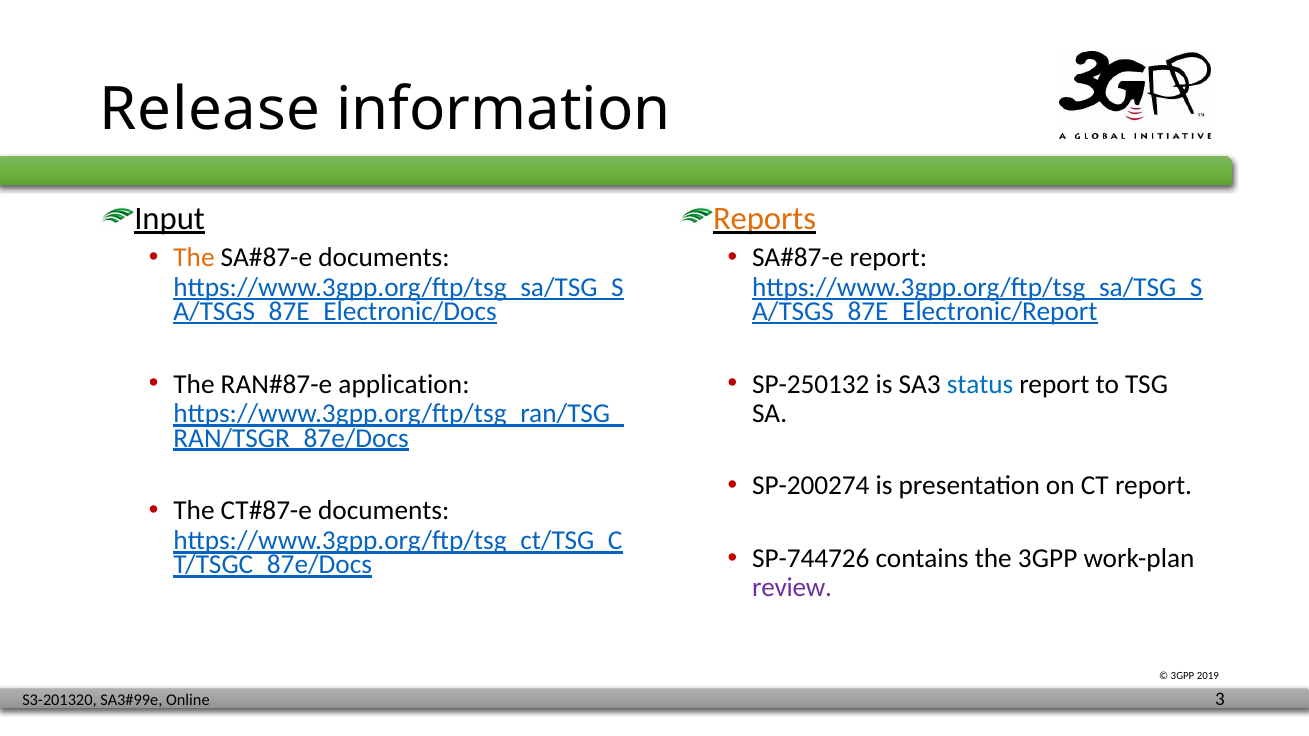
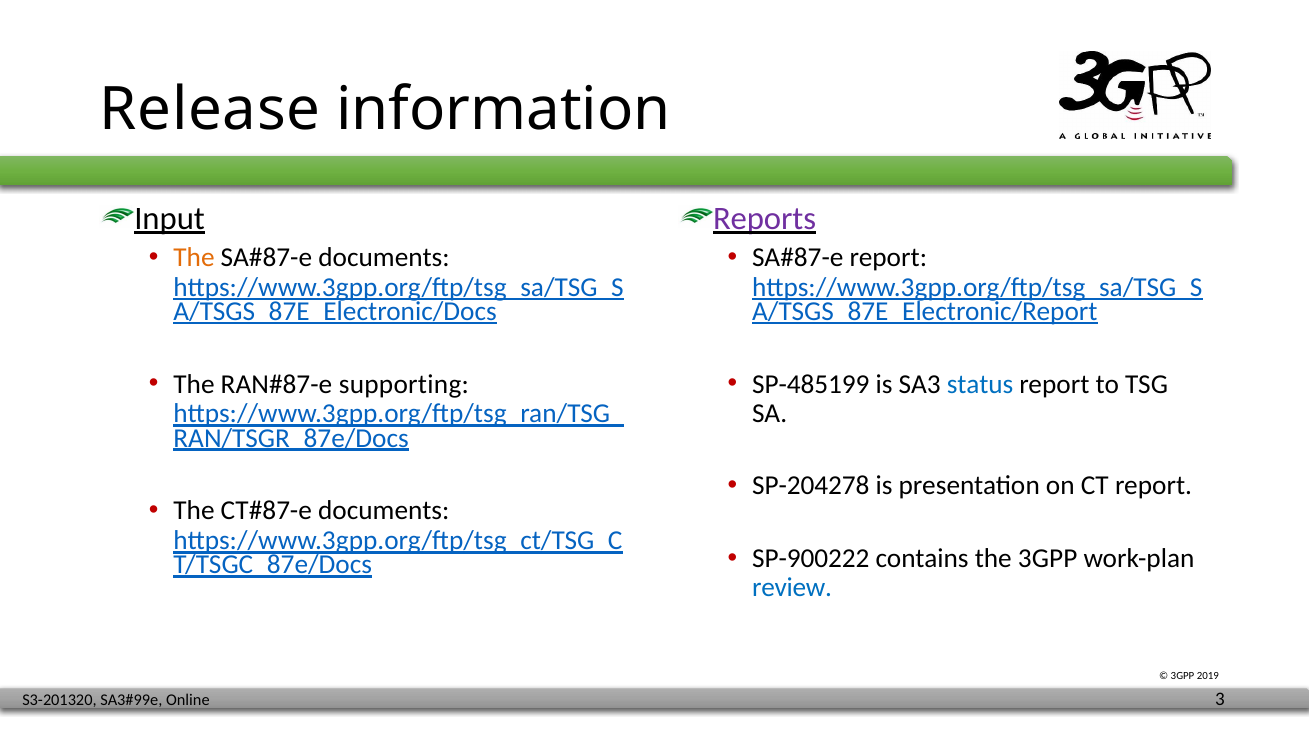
Reports colour: orange -> purple
application: application -> supporting
SP-250132: SP-250132 -> SP-485199
SP-200274: SP-200274 -> SP-204278
SP-744726: SP-744726 -> SP-900222
review colour: purple -> blue
